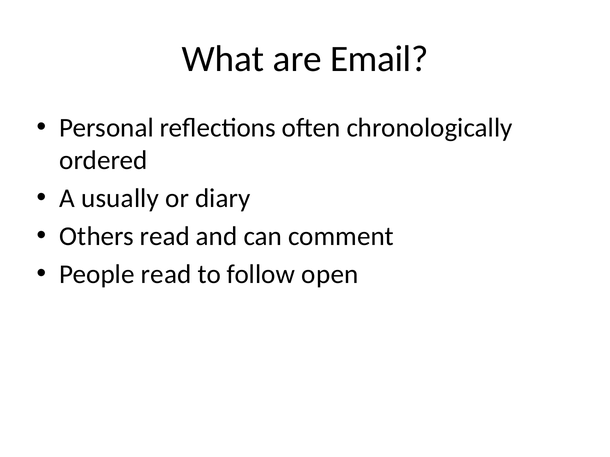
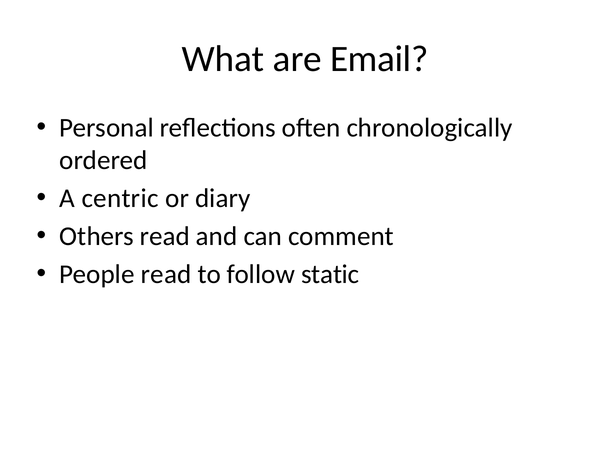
usually: usually -> centric
open: open -> static
